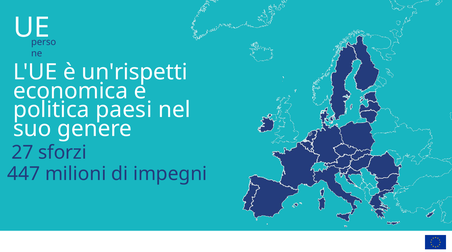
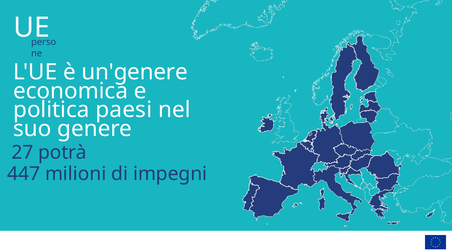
un'rispetti: un'rispetti -> un'genere
sforzi: sforzi -> potrà
